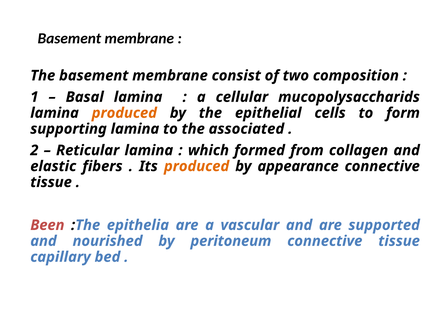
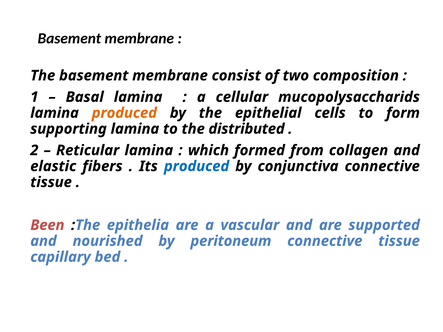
associated: associated -> distributed
produced at (197, 166) colour: orange -> blue
appearance: appearance -> conjunctiva
